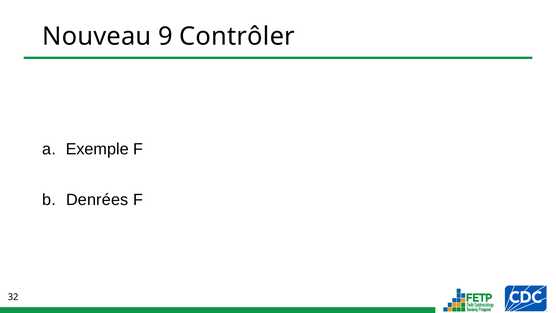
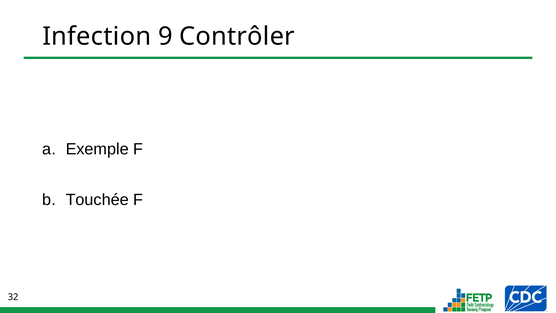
Nouveau: Nouveau -> Infection
Denrées: Denrées -> Touchée
